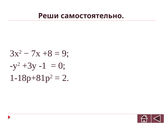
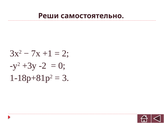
+8: +8 -> +1
9: 9 -> 2
-1: -1 -> -2
2: 2 -> 3
